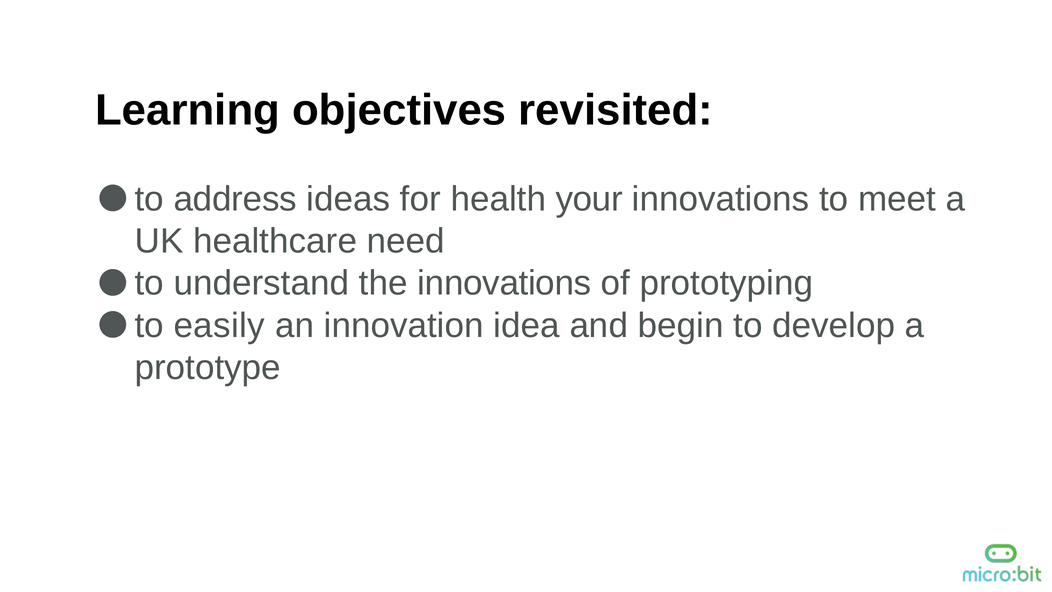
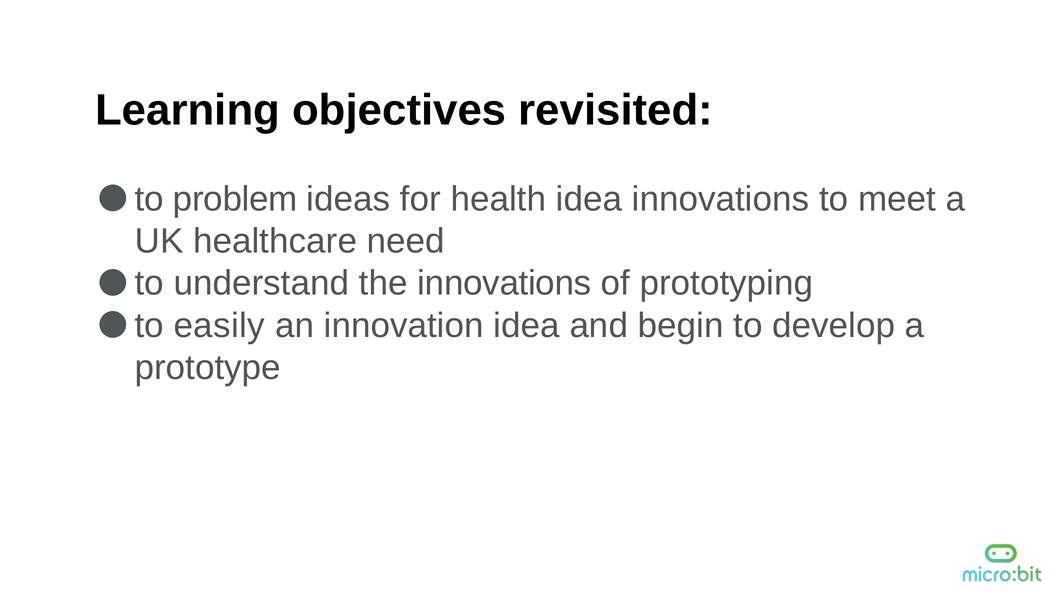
address: address -> problem
health your: your -> idea
